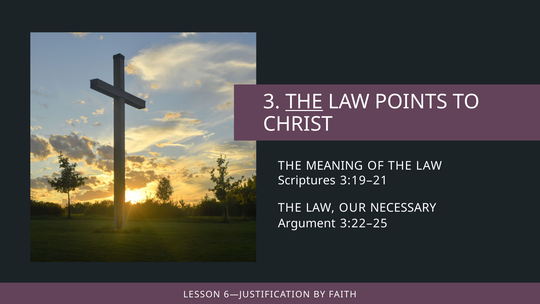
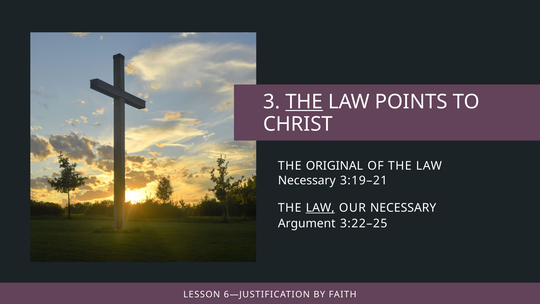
MEANING: MEANING -> ORIGINAL
Scriptures at (307, 180): Scriptures -> Necessary
LAW at (320, 208) underline: none -> present
